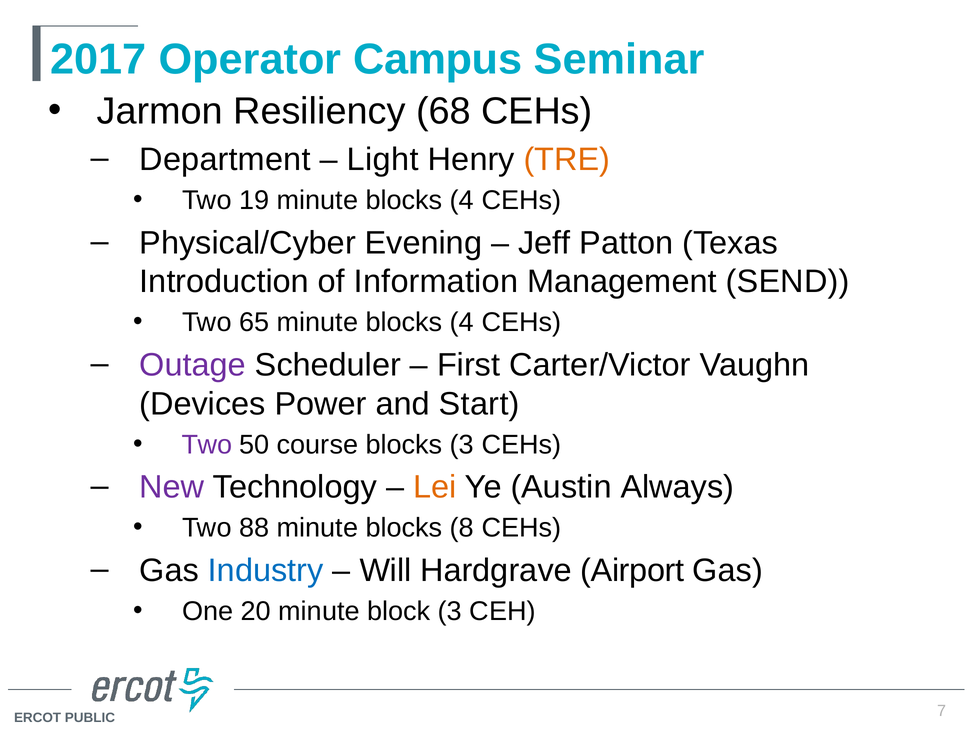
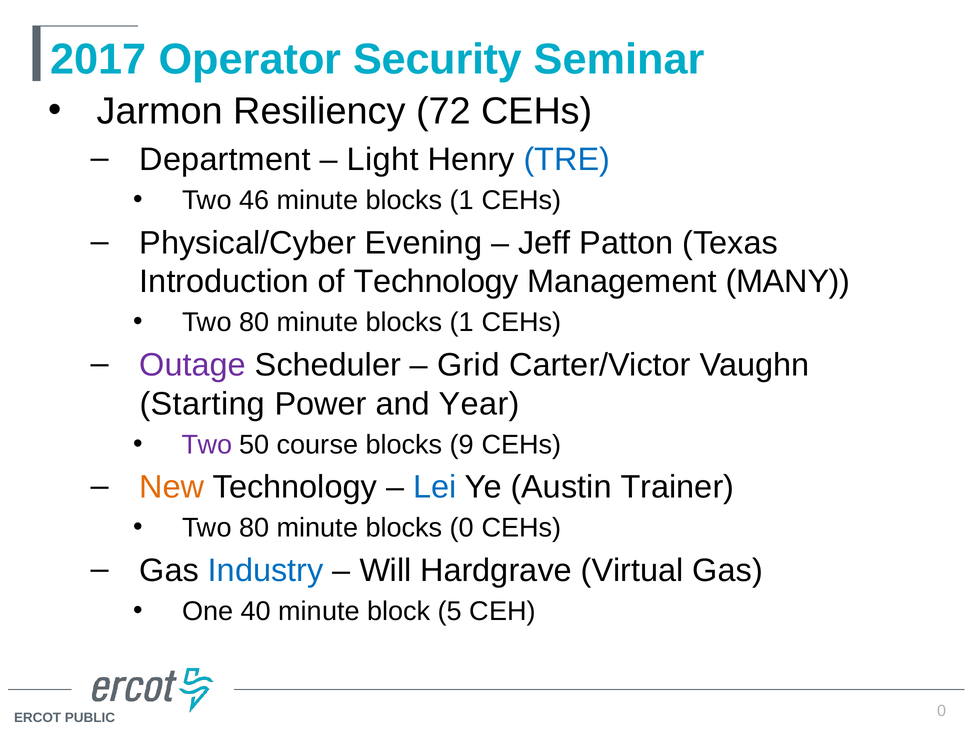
Campus: Campus -> Security
68: 68 -> 72
TRE colour: orange -> blue
19: 19 -> 46
4 at (462, 200): 4 -> 1
of Information: Information -> Technology
SEND: SEND -> MANY
65 at (254, 323): 65 -> 80
4 at (462, 323): 4 -> 1
First: First -> Grid
Devices: Devices -> Starting
Start: Start -> Year
blocks 3: 3 -> 9
New colour: purple -> orange
Lei colour: orange -> blue
Always: Always -> Trainer
88 at (254, 528): 88 -> 80
blocks 8: 8 -> 0
Airport: Airport -> Virtual
20: 20 -> 40
block 3: 3 -> 5
7 at (942, 711): 7 -> 0
